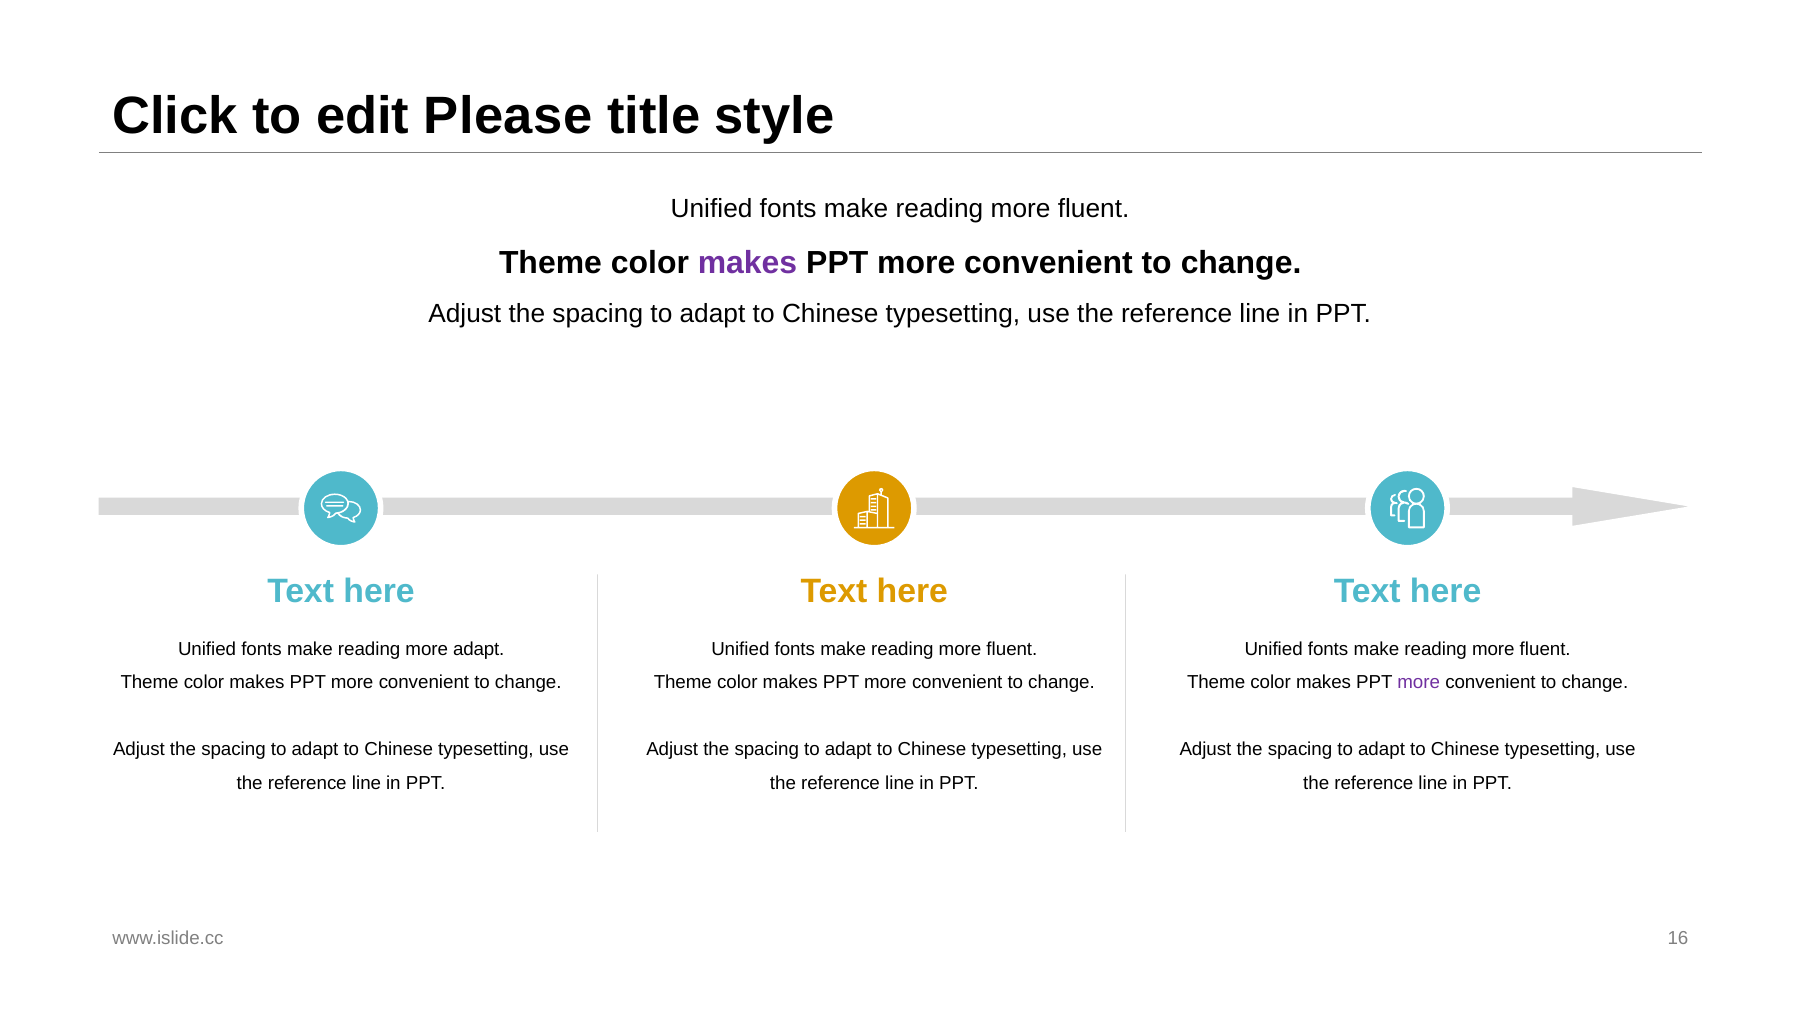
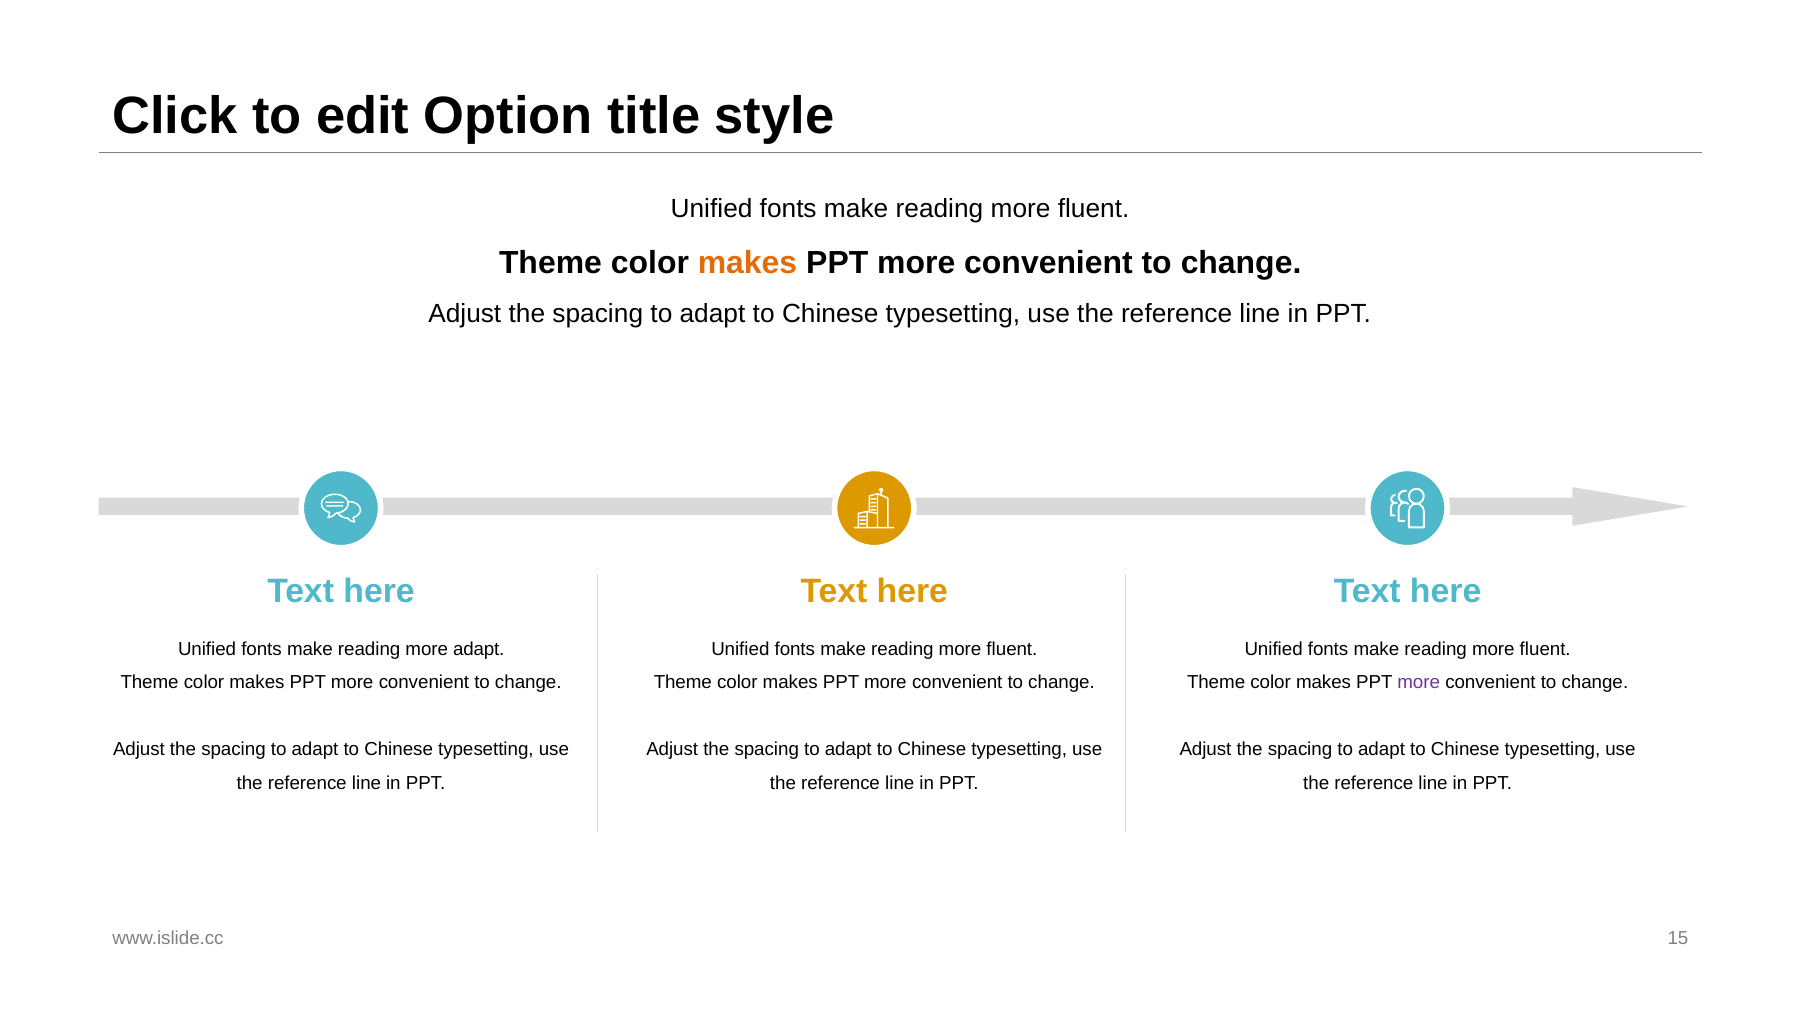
Please: Please -> Option
makes at (748, 263) colour: purple -> orange
16: 16 -> 15
